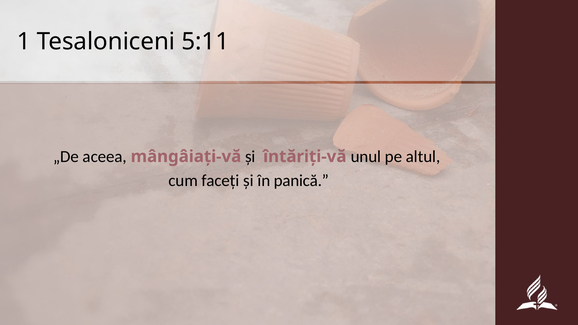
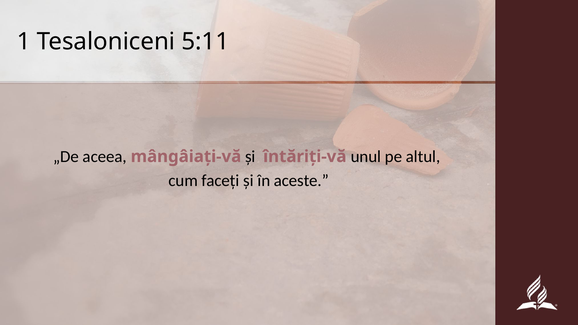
panică: panică -> aceste
